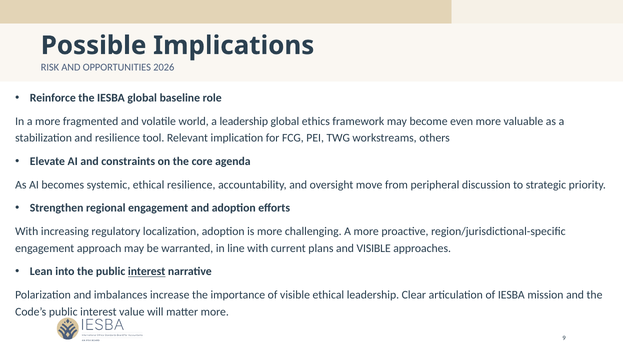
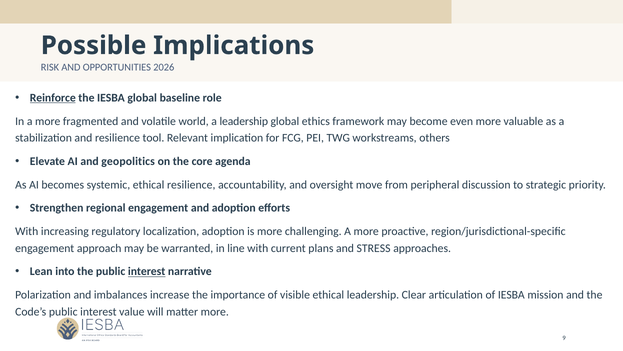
Reinforce underline: none -> present
constraints: constraints -> geopolitics
and VISIBLE: VISIBLE -> STRESS
